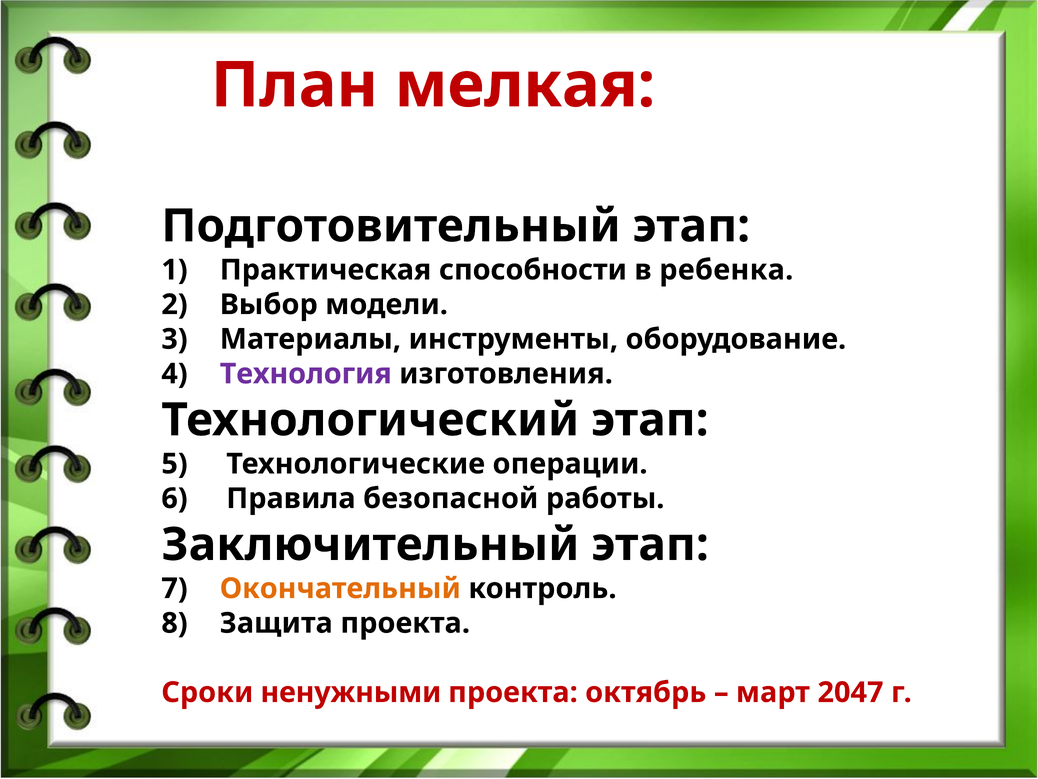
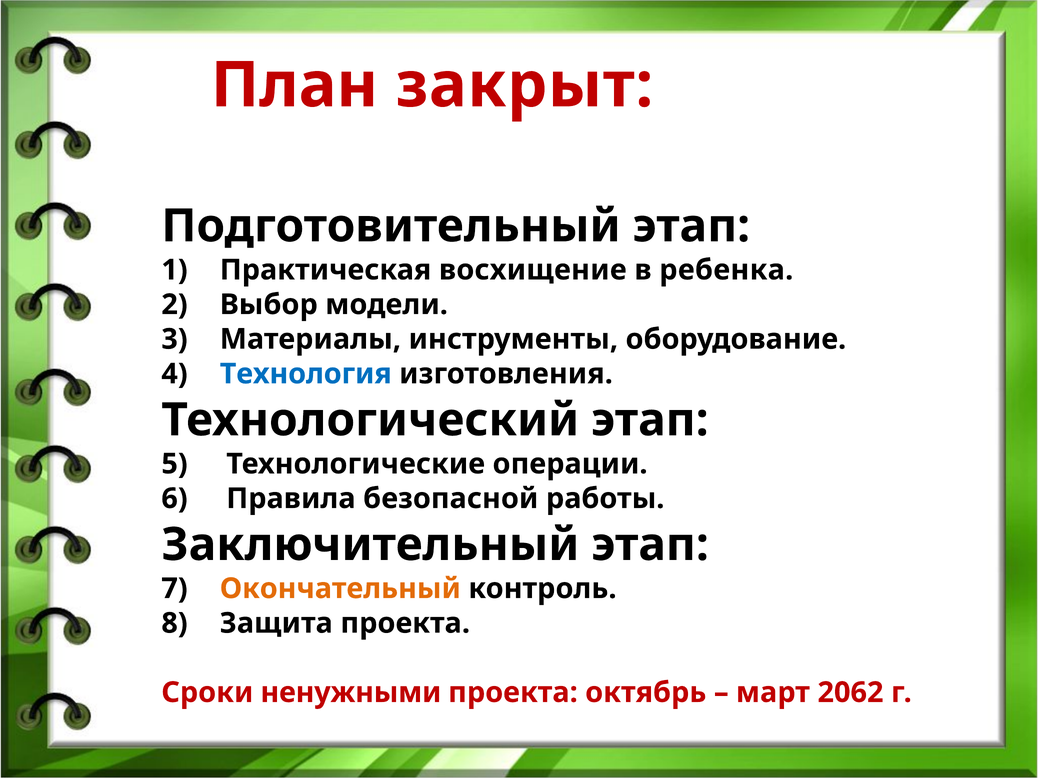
мелкая: мелкая -> закрыт
способности: способности -> восхищение
Технология colour: purple -> blue
2047: 2047 -> 2062
